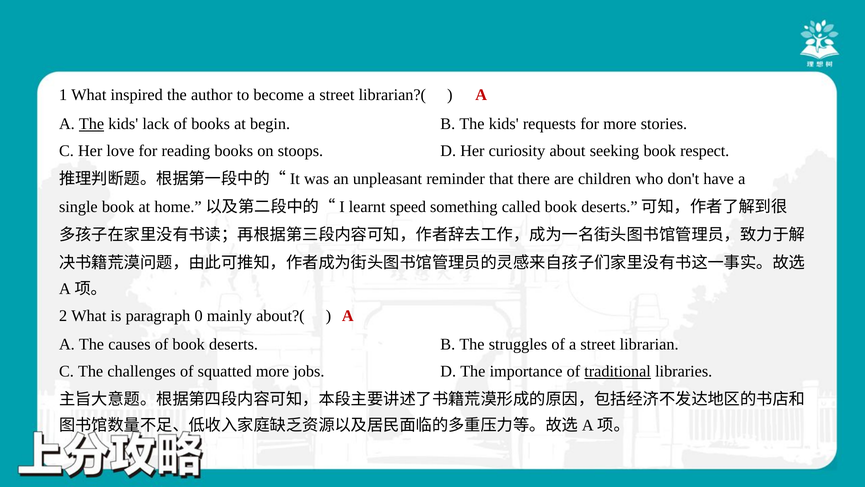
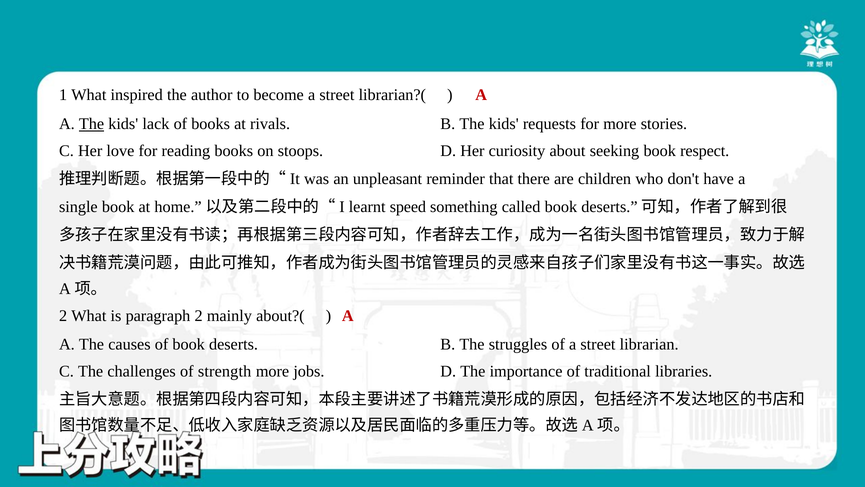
begin: begin -> rivals
paragraph 0: 0 -> 2
squatted: squatted -> strength
traditional underline: present -> none
